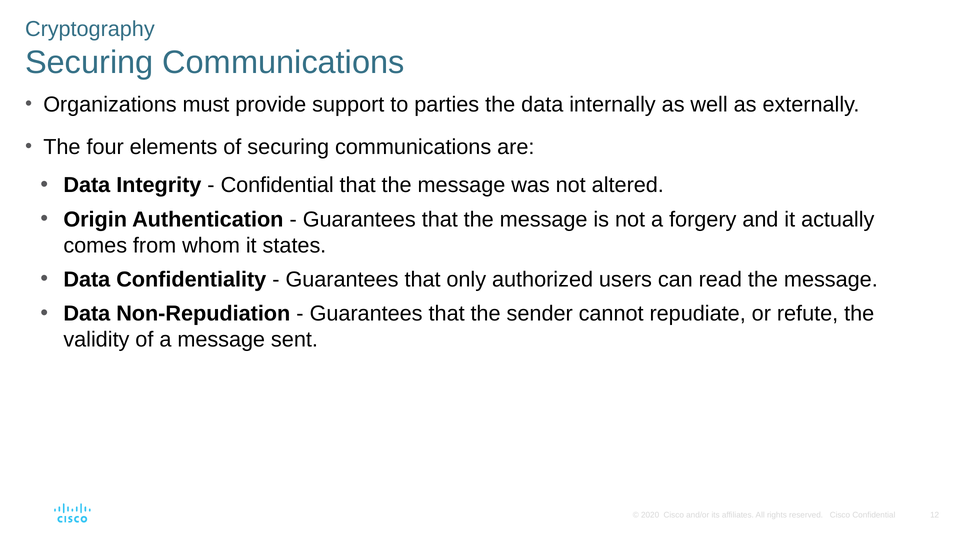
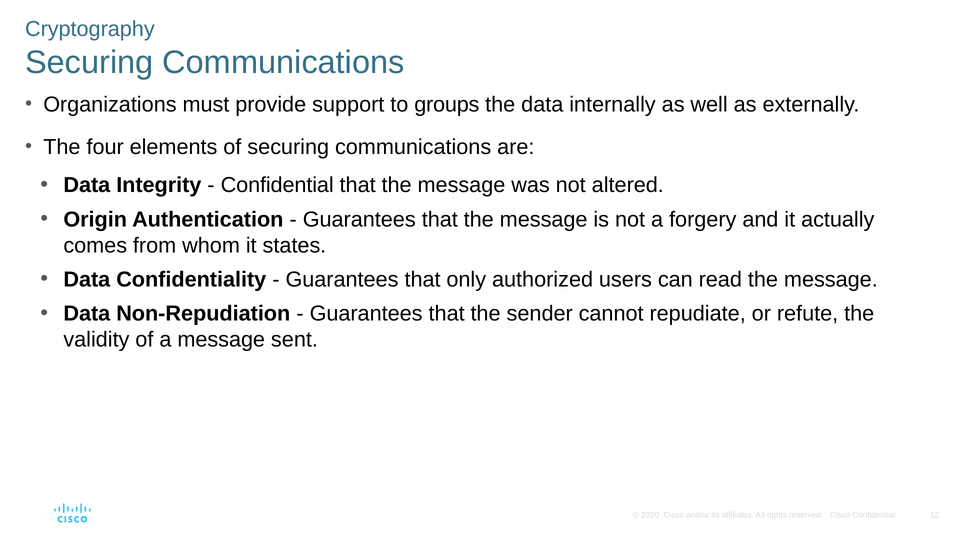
parties: parties -> groups
